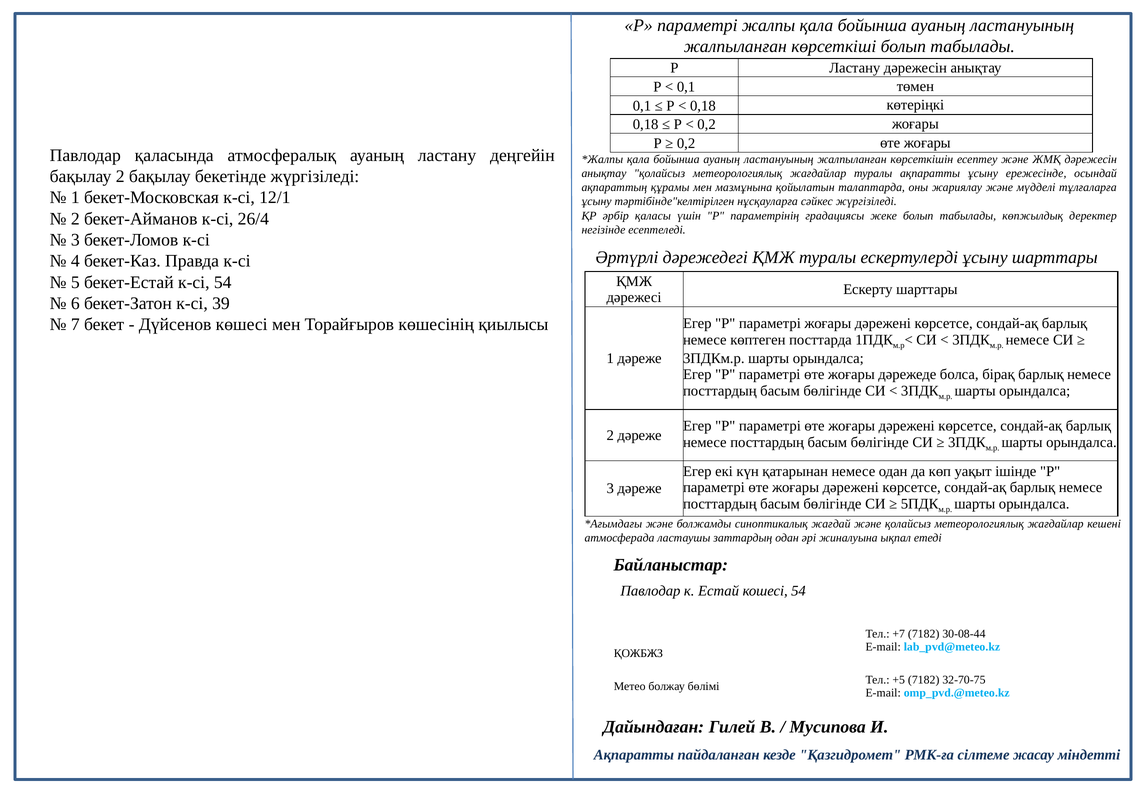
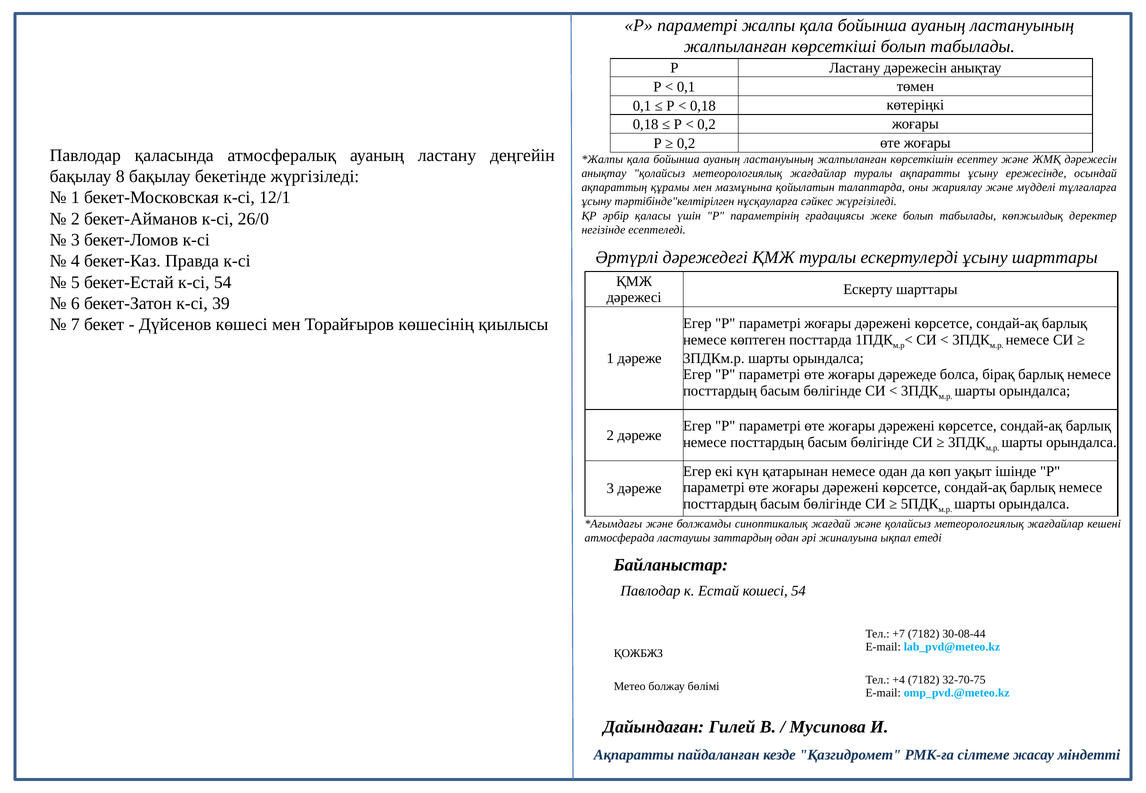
бақылау 2: 2 -> 8
26/4: 26/4 -> 26/0
+5: +5 -> +4
